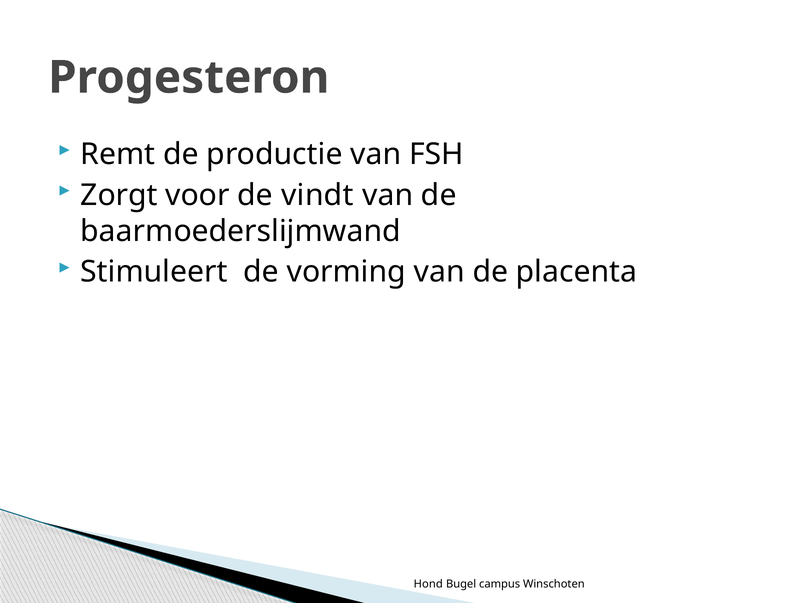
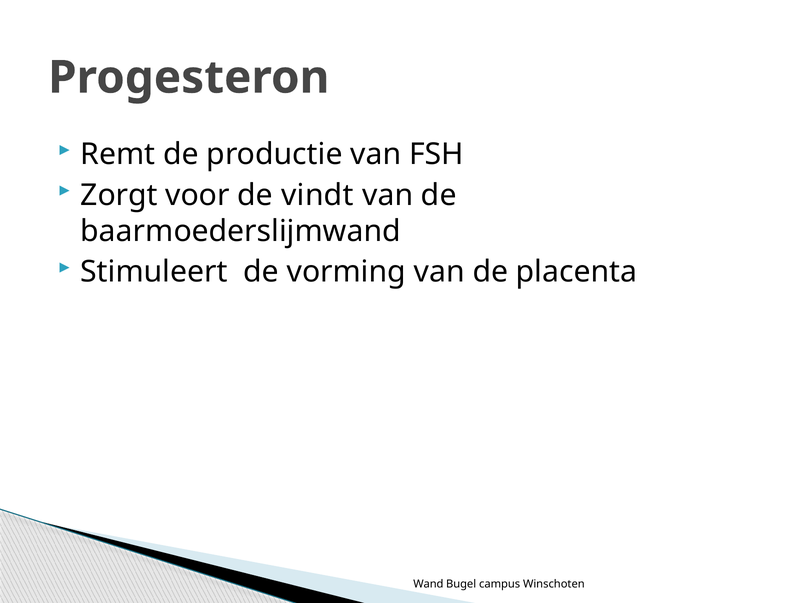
Hond: Hond -> Wand
